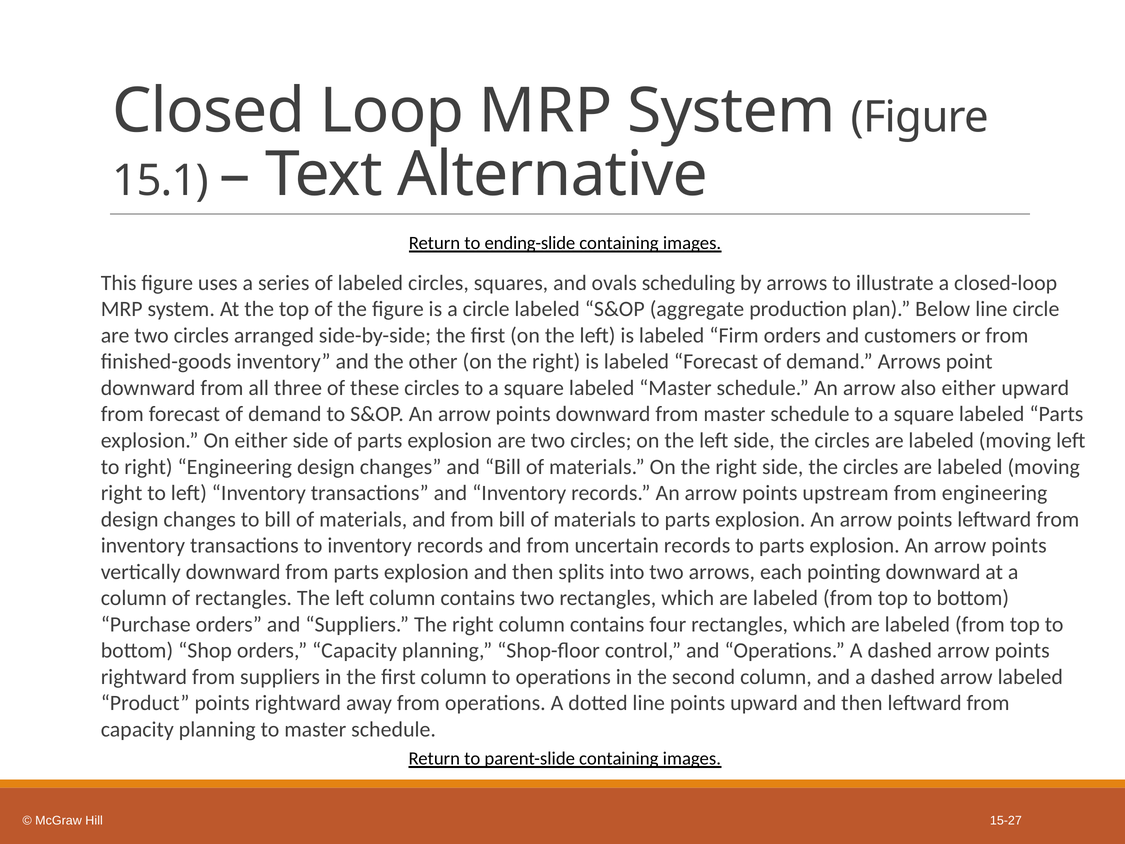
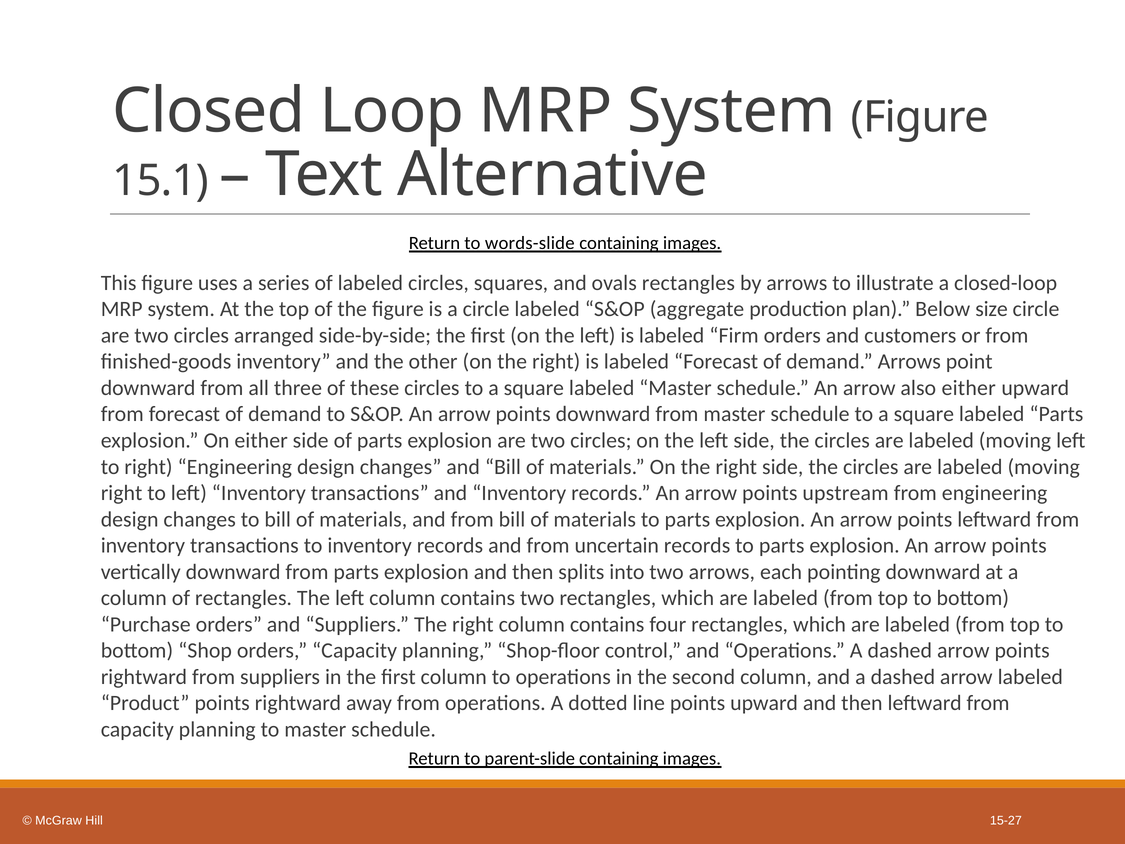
ending-slide: ending-slide -> words-slide
ovals scheduling: scheduling -> rectangles
Below line: line -> size
